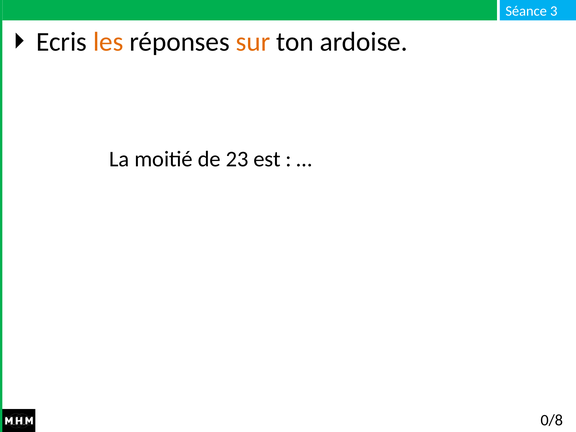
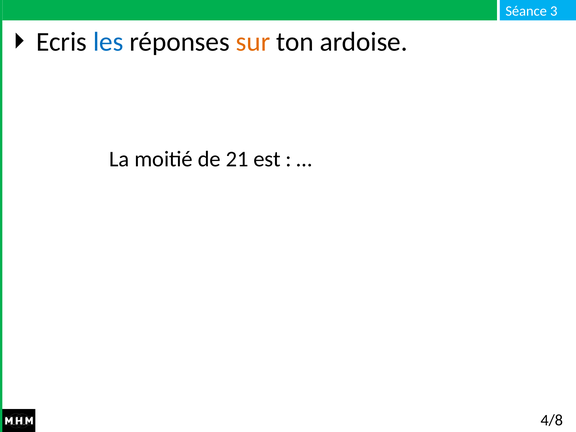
les colour: orange -> blue
23: 23 -> 21
0/8: 0/8 -> 4/8
